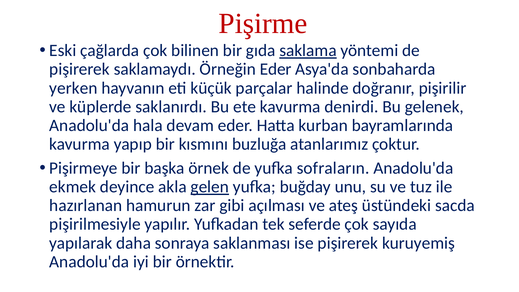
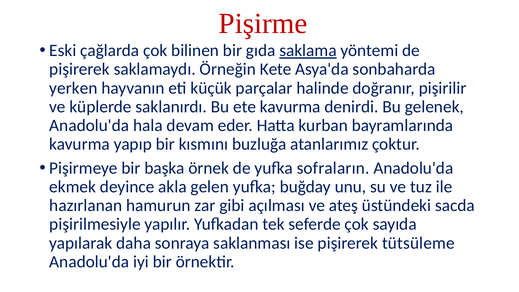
Örneğin Eder: Eder -> Kete
gelen underline: present -> none
kuruyemiş: kuruyemiş -> tütsüleme
